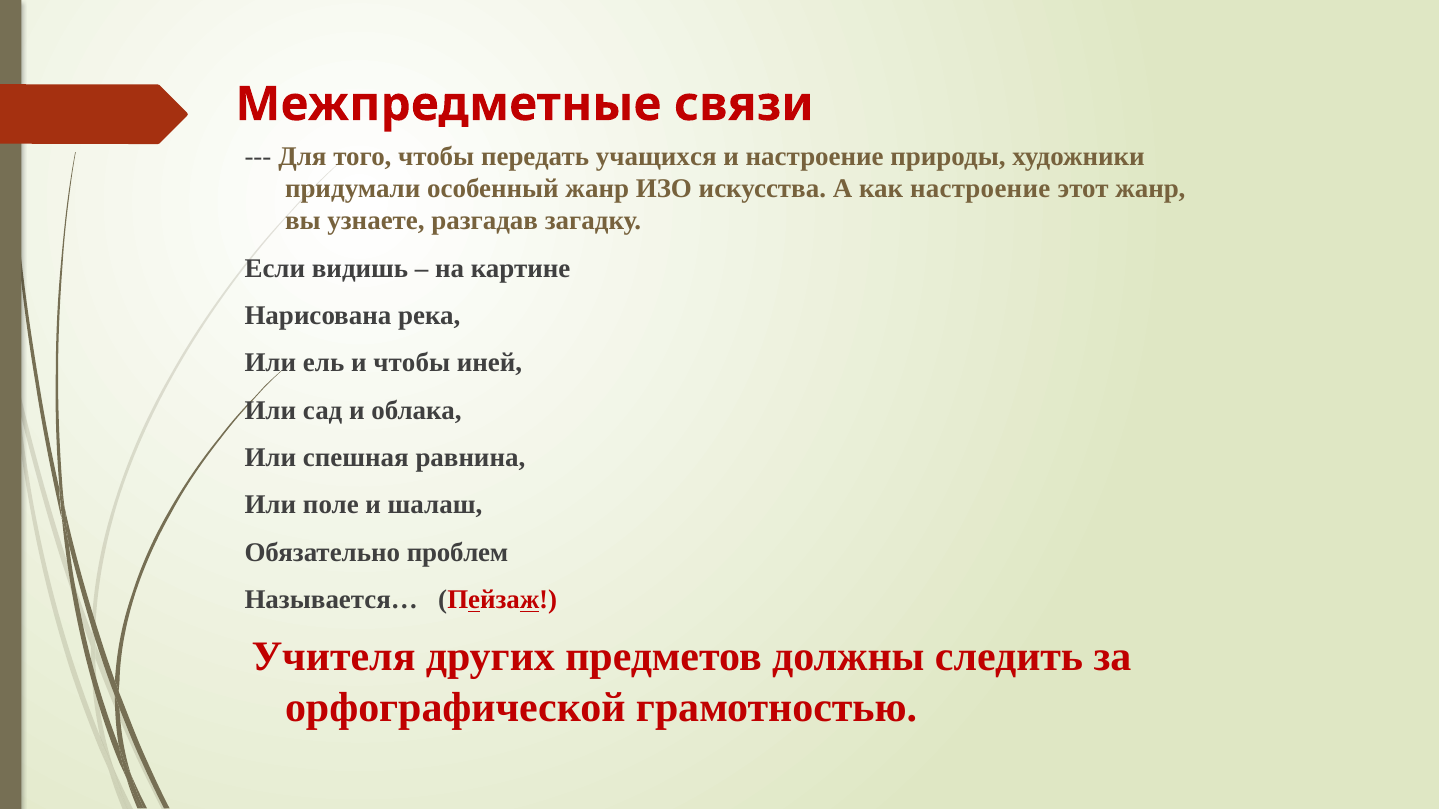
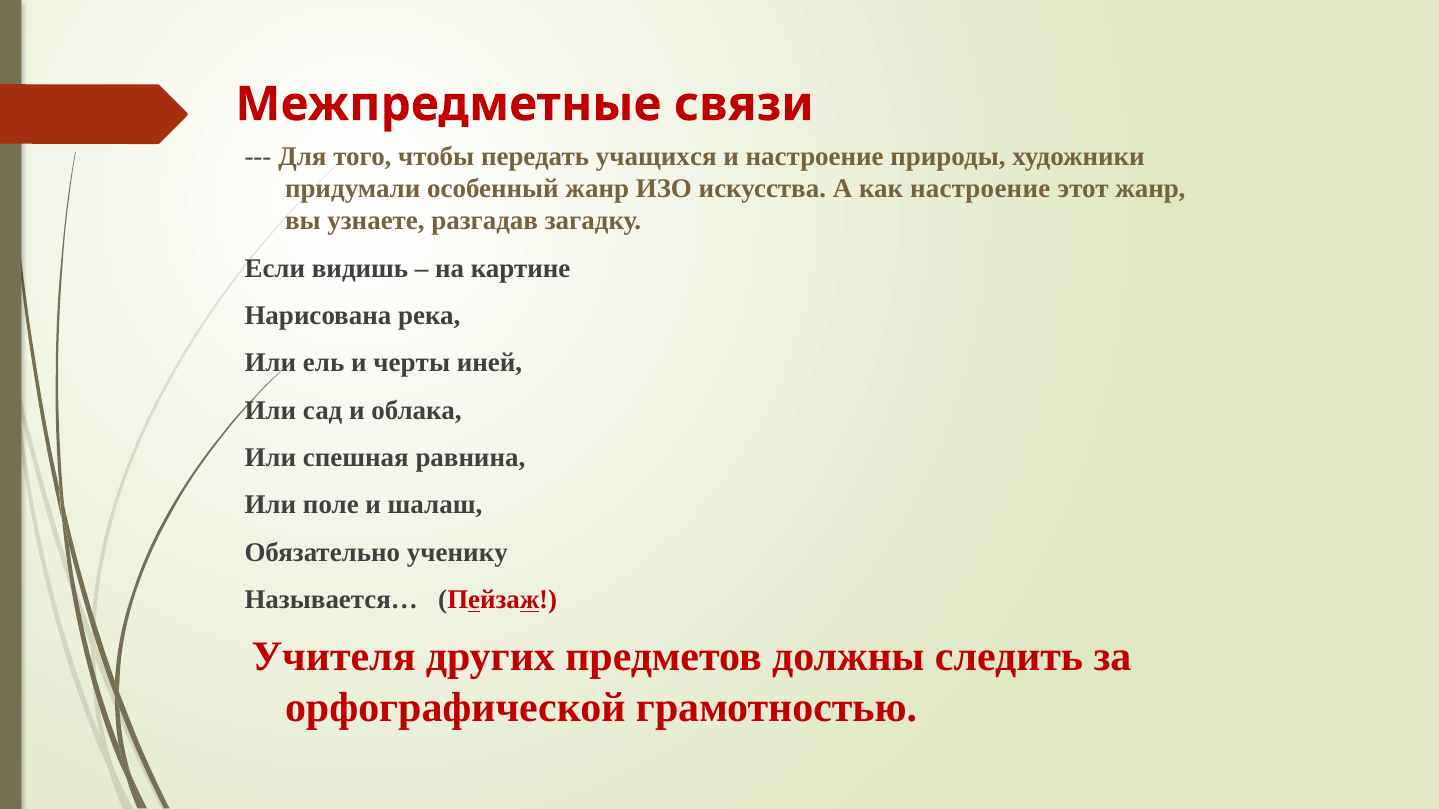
и чтобы: чтобы -> черты
проблем: проблем -> ученику
